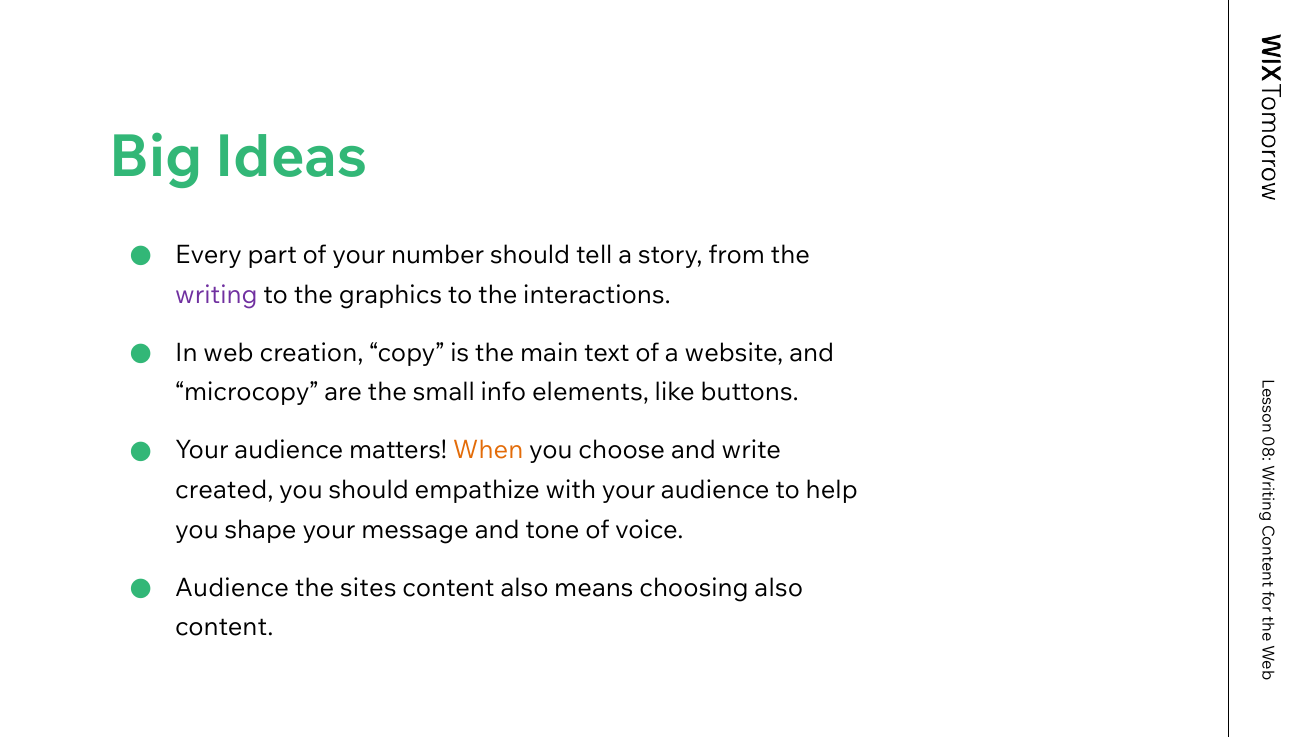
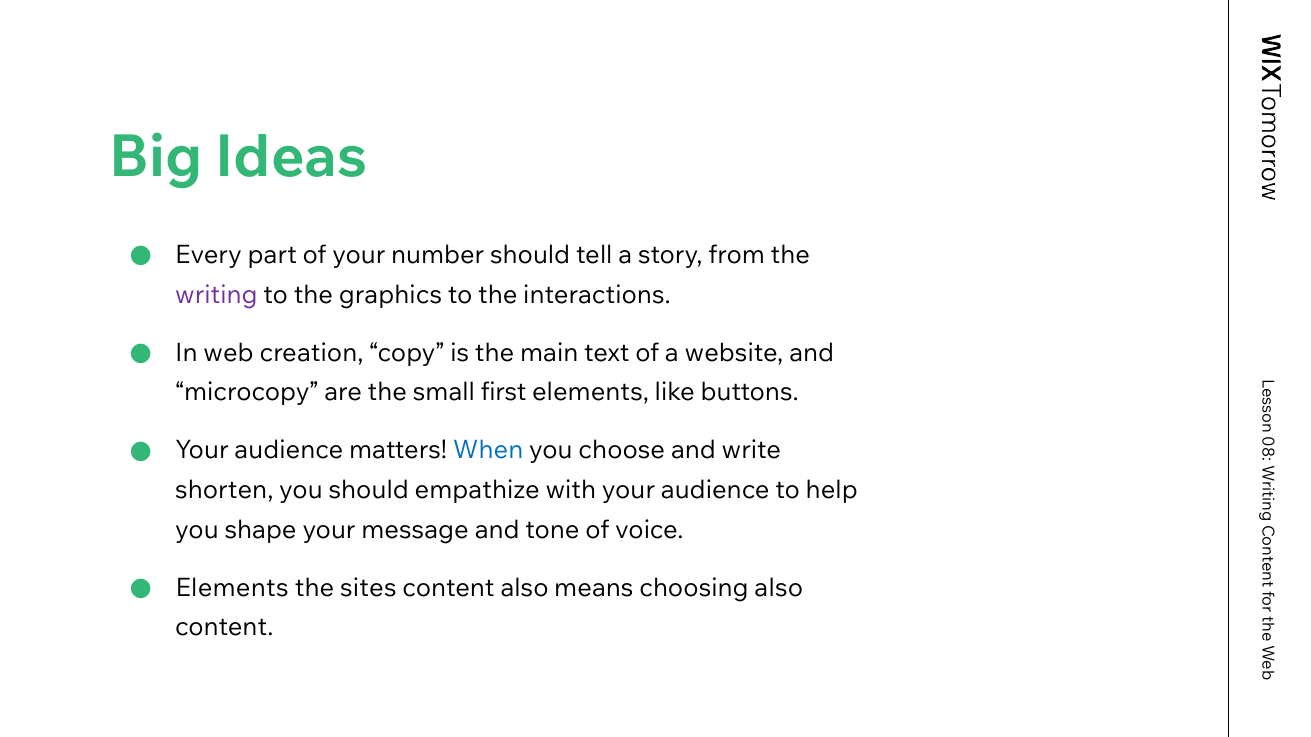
info: info -> first
When colour: orange -> blue
created: created -> shorten
Audience at (232, 588): Audience -> Elements
